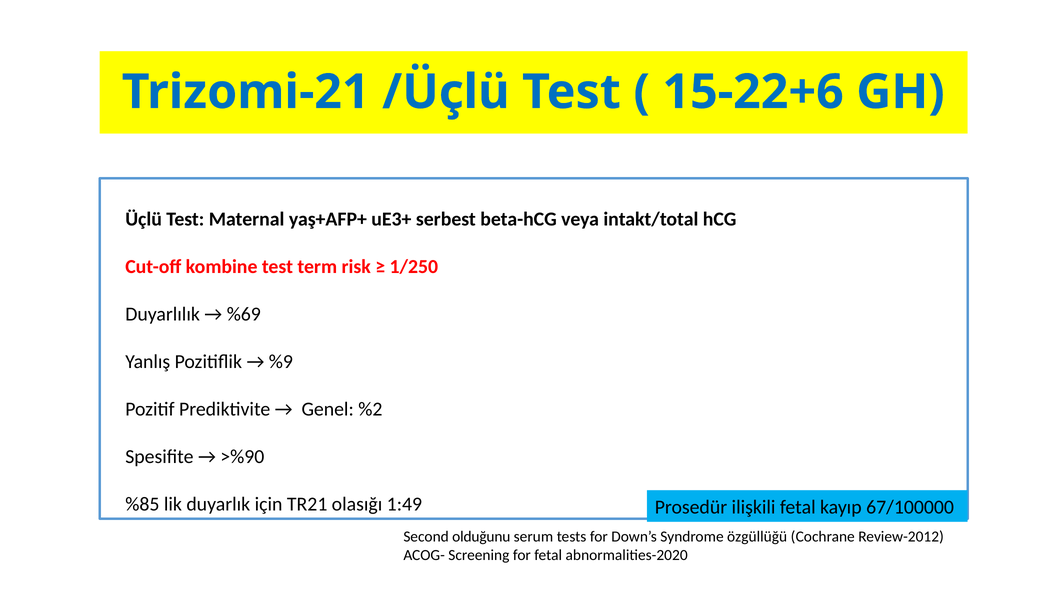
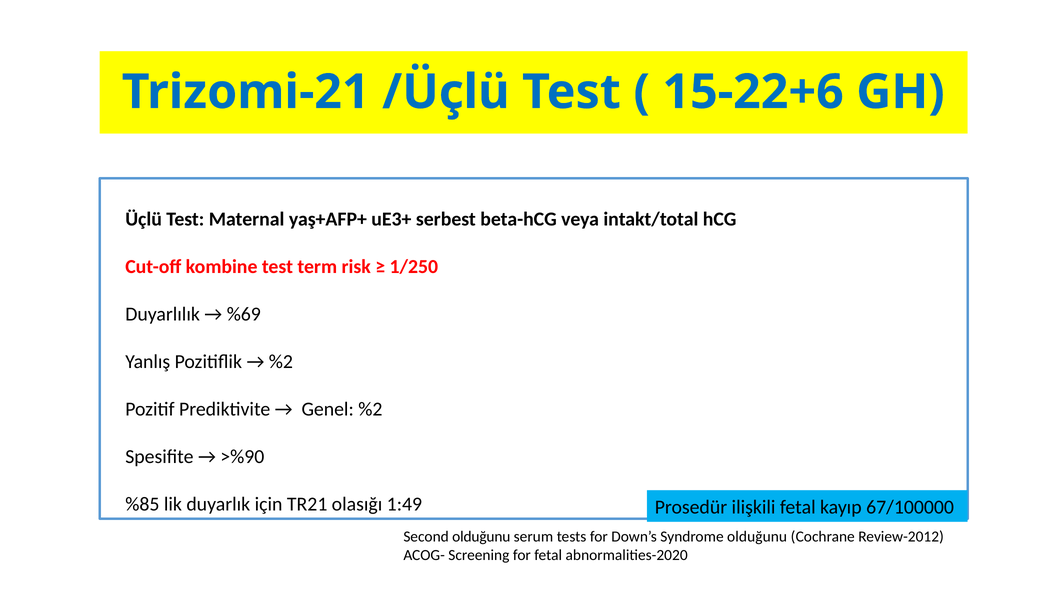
%9 at (281, 361): %9 -> %2
Syndrome özgüllüğü: özgüllüğü -> olduğunu
